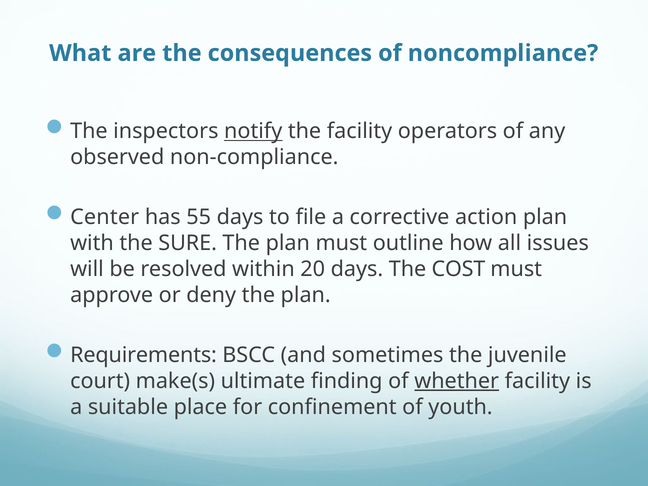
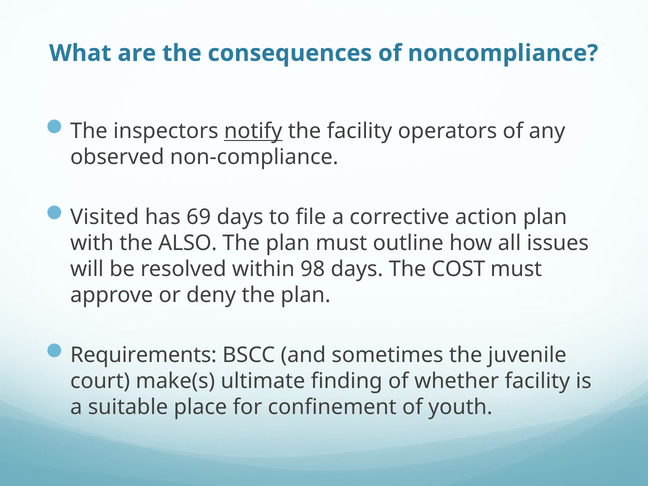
Center: Center -> Visited
55: 55 -> 69
SURE: SURE -> ALSO
20: 20 -> 98
whether underline: present -> none
